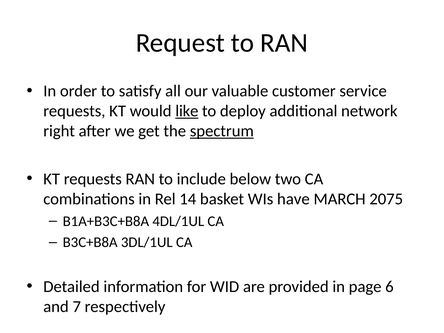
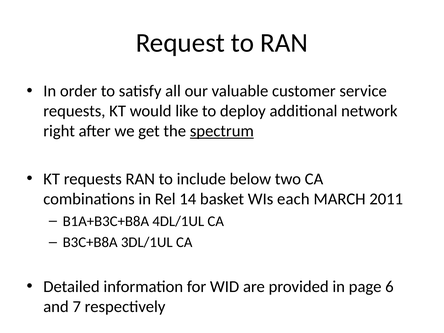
like underline: present -> none
have: have -> each
2075: 2075 -> 2011
